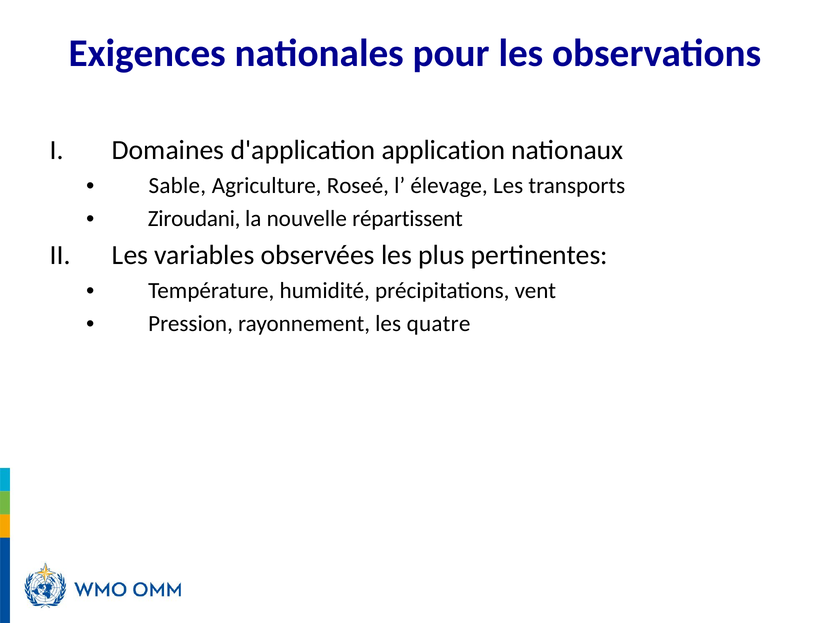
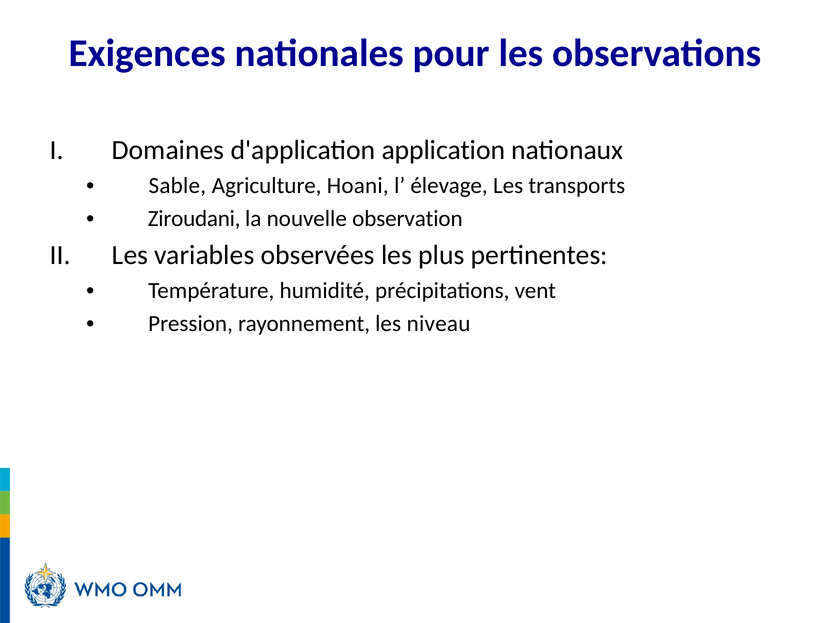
Roseé: Roseé -> Hoani
répartissent: répartissent -> observation
quatre: quatre -> niveau
